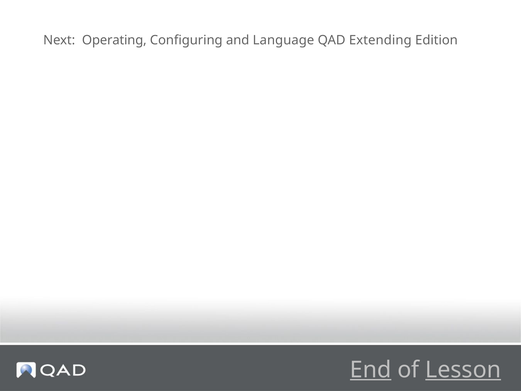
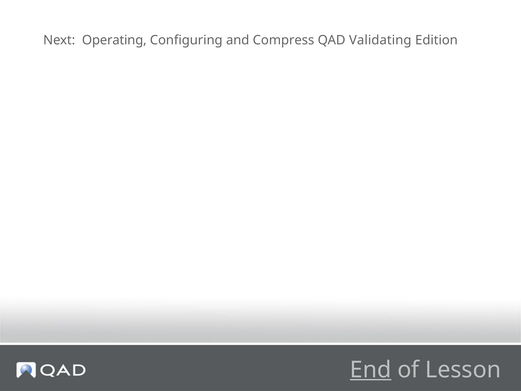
Language: Language -> Compress
Extending: Extending -> Validating
Lesson underline: present -> none
